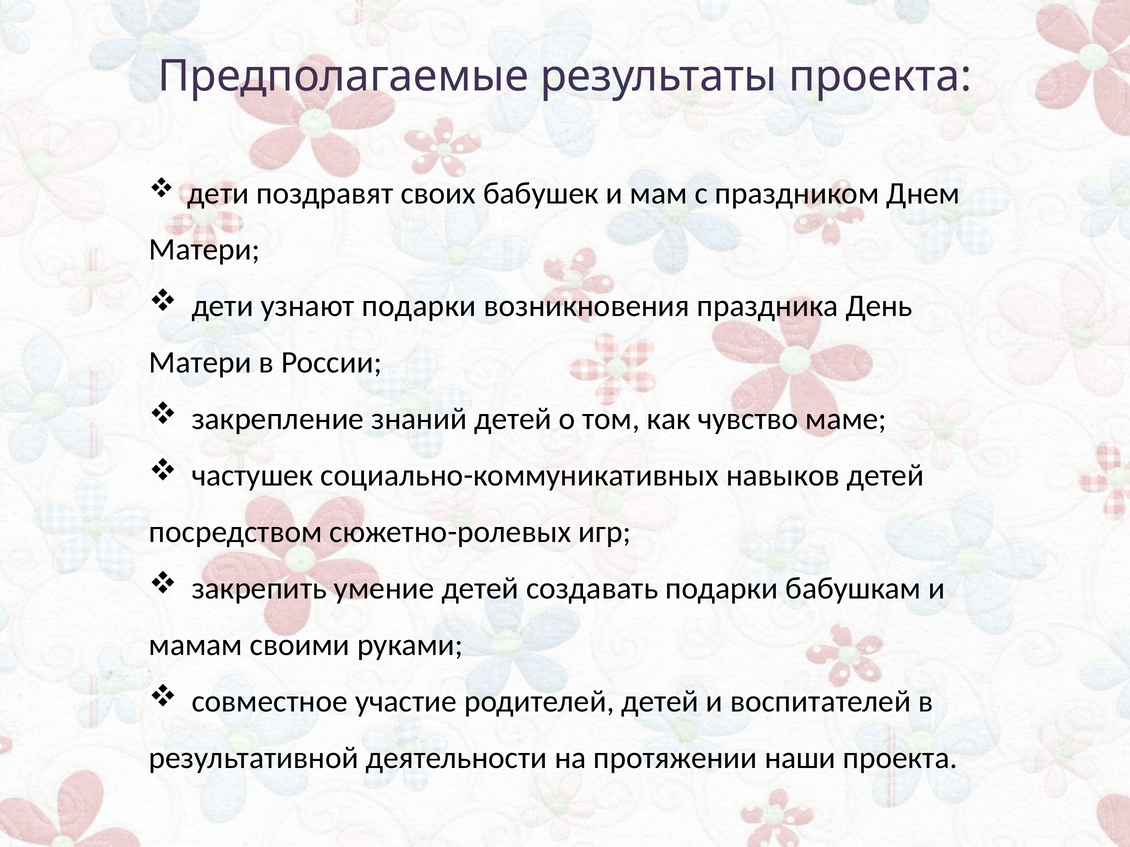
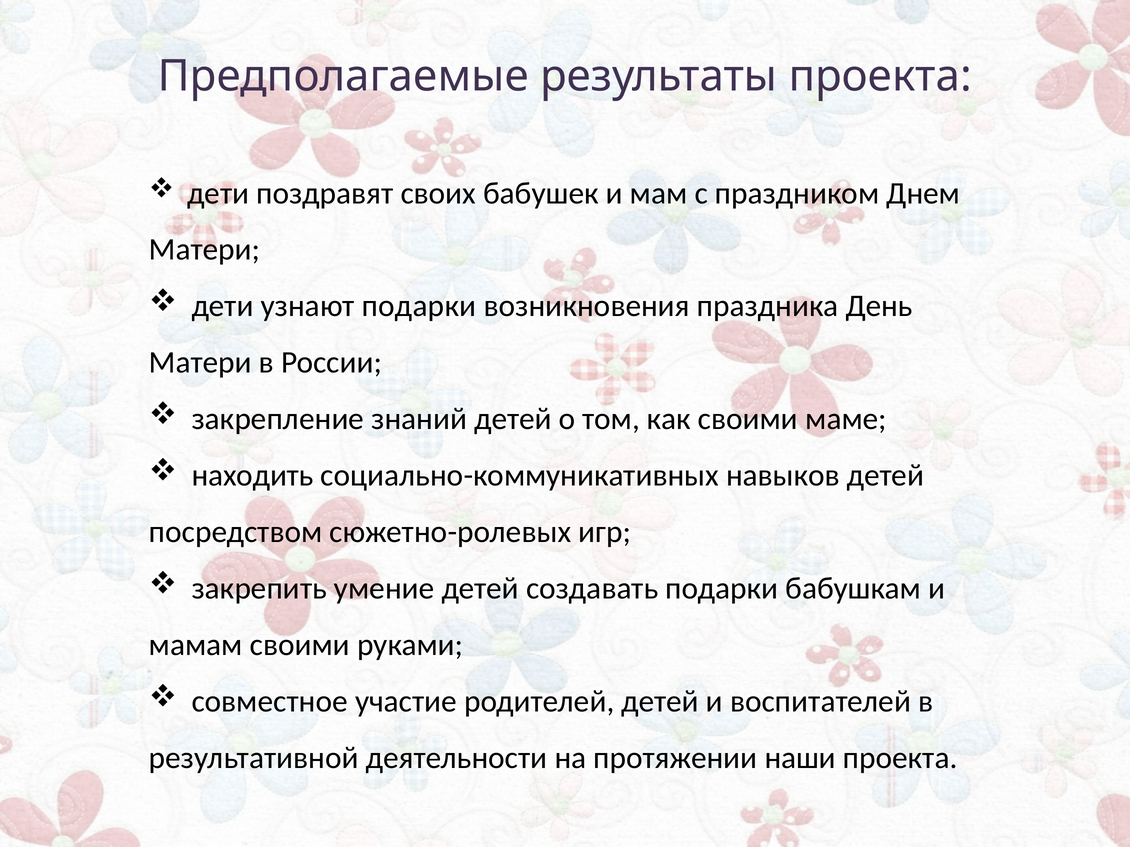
как чувство: чувство -> своими
частушек: частушек -> находить
